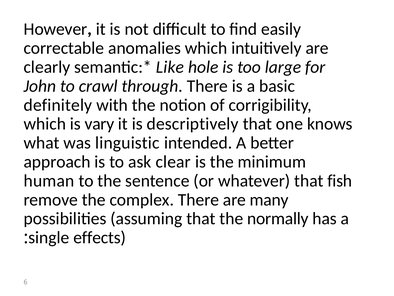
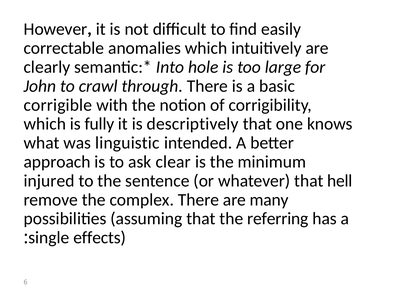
Like: Like -> Into
definitely: definitely -> corrigible
vary: vary -> fully
human: human -> injured
fish: fish -> hell
normally: normally -> referring
